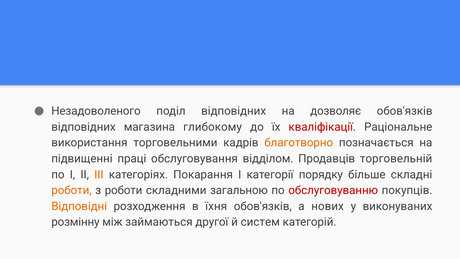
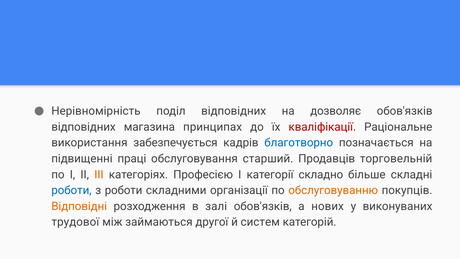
Незадоволеного: Незадоволеного -> Нерівномірність
глибокому: глибокому -> принципах
торговельними: торговельними -> забезпечується
благотворно colour: orange -> blue
відділом: відділом -> старший
Покарання: Покарання -> Професією
порядку: порядку -> складно
роботи at (71, 190) colour: orange -> blue
загальною: загальною -> організації
обслуговуванню colour: red -> orange
їхня: їхня -> залі
розмінну: розмінну -> трудової
